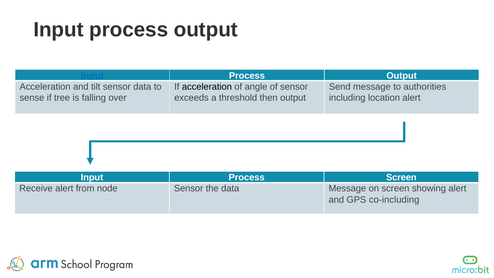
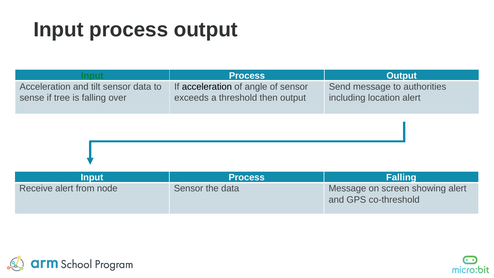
Input at (92, 76) colour: blue -> green
Process Screen: Screen -> Falling
co-including: co-including -> co-threshold
